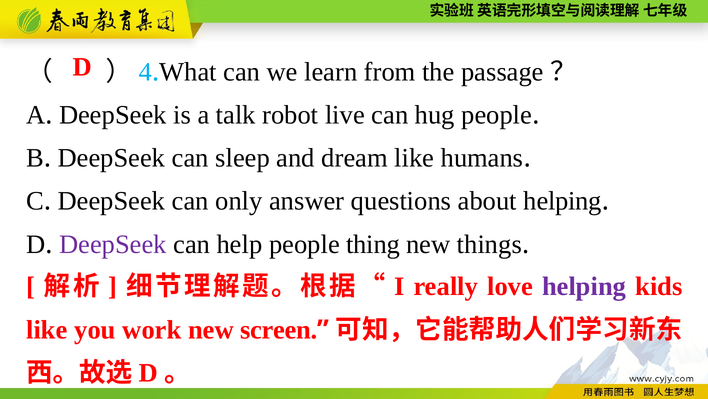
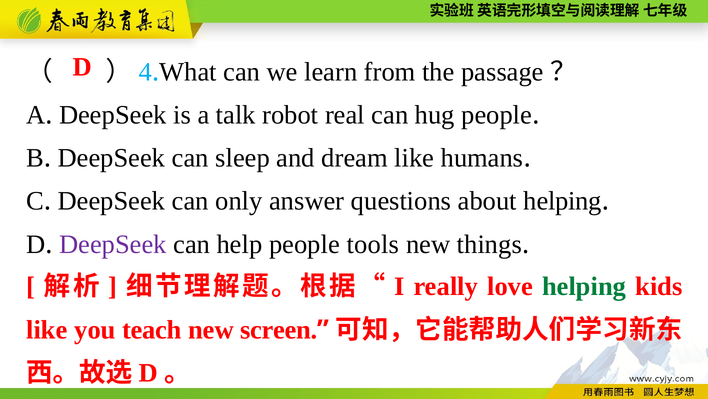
live: live -> real
thing: thing -> tools
helping at (584, 286) colour: purple -> green
work: work -> teach
